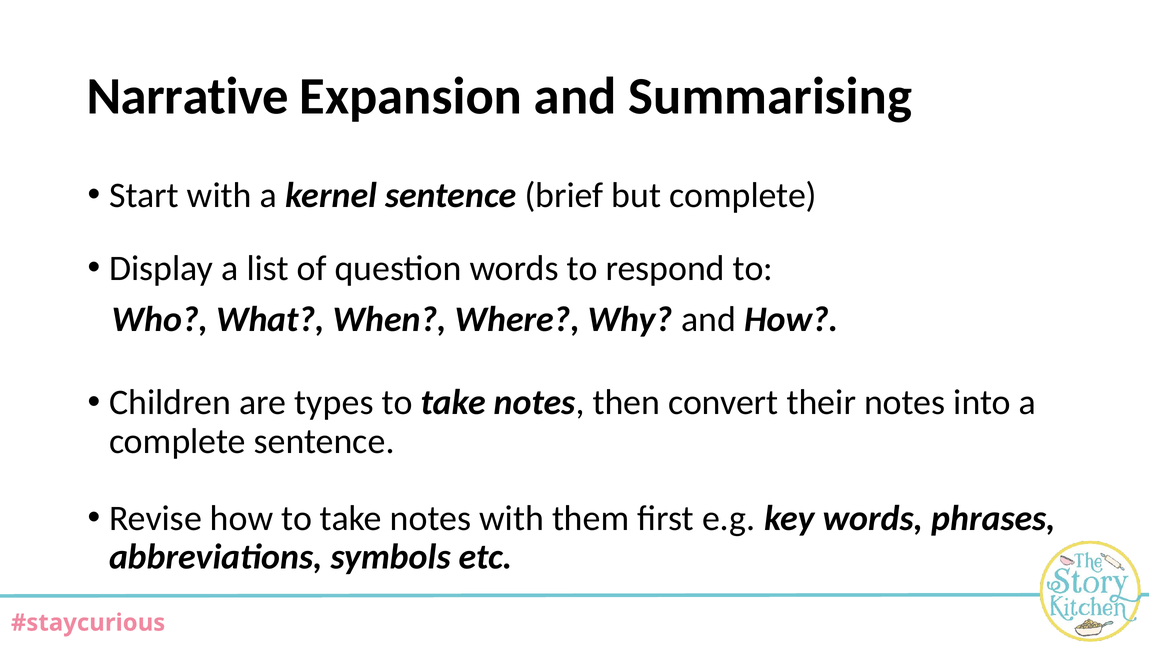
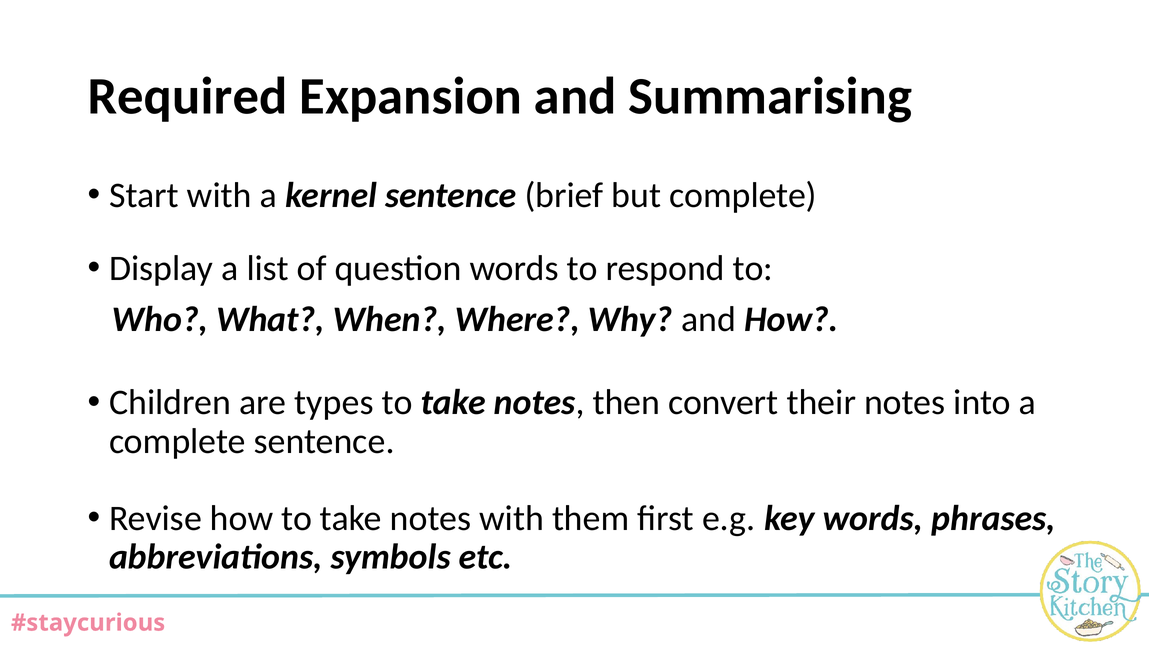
Narrative: Narrative -> Required
